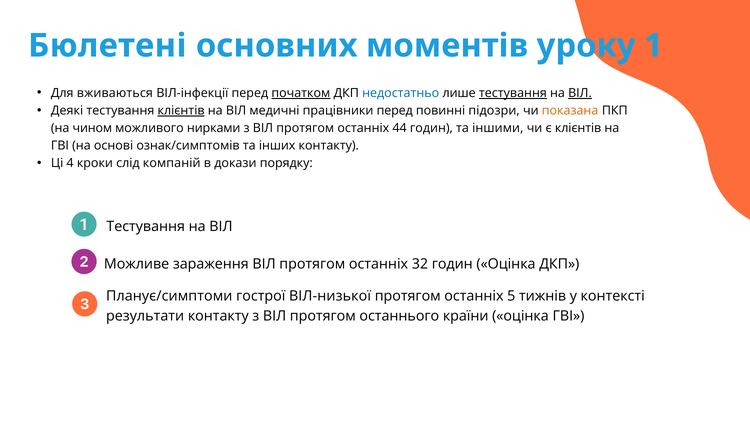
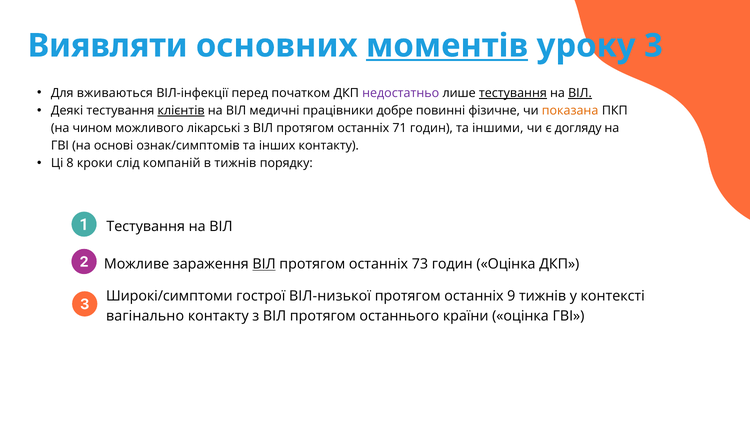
Бюлетені: Бюлетені -> Виявляти
моментів underline: none -> present
1: 1 -> 3
початком underline: present -> none
недостатньо colour: blue -> purple
працівники перед: перед -> добре
підозри: підозри -> фізичне
нирками: нирками -> лікарські
44: 44 -> 71
є клієнтів: клієнтів -> догляду
4: 4 -> 8
в докази: докази -> тижнів
ВІЛ at (264, 264) underline: none -> present
32: 32 -> 73
Планує/симптоми: Планує/симптоми -> Широкі/симптоми
5: 5 -> 9
результати: результати -> вагінально
